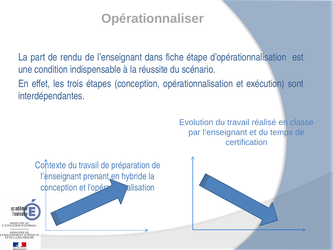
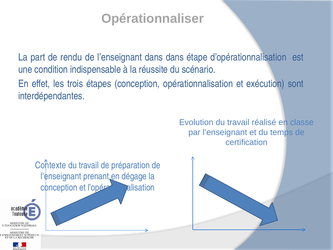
dans fiche: fiche -> dans
hybride: hybride -> dégage
